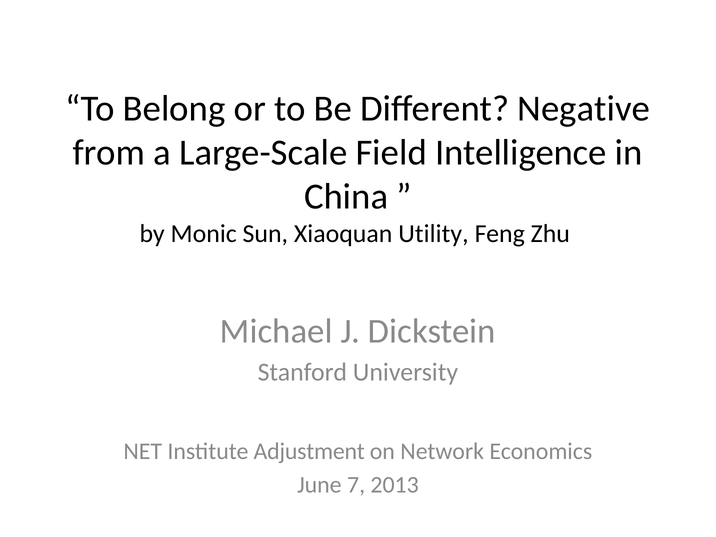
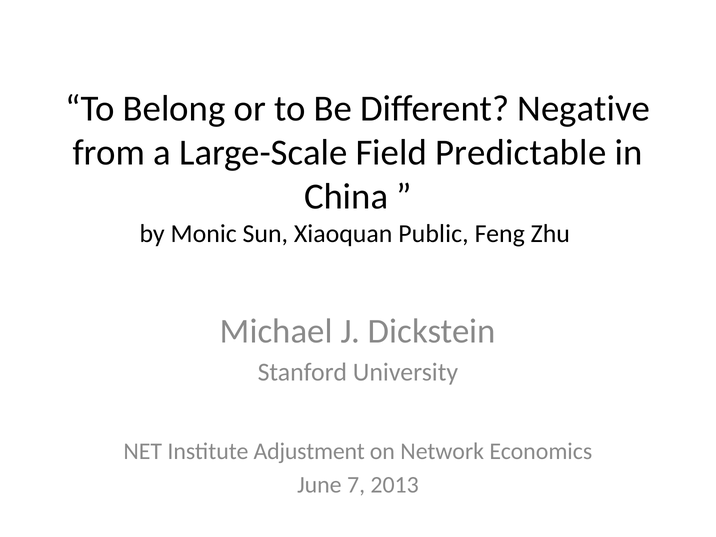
Intelligence: Intelligence -> Predictable
Utility: Utility -> Public
